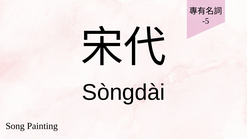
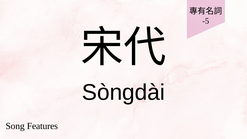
Painting: Painting -> Features
